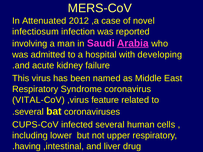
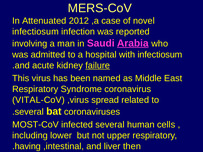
with developing: developing -> infectiosum
failure underline: none -> present
feature: feature -> spread
CUPS-CoV: CUPS-CoV -> MOST-CoV
drug: drug -> then
